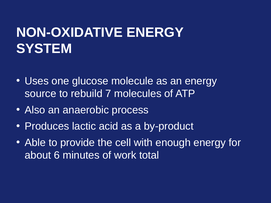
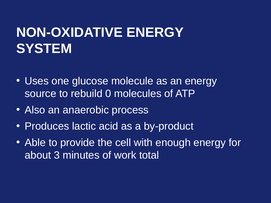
7: 7 -> 0
6: 6 -> 3
